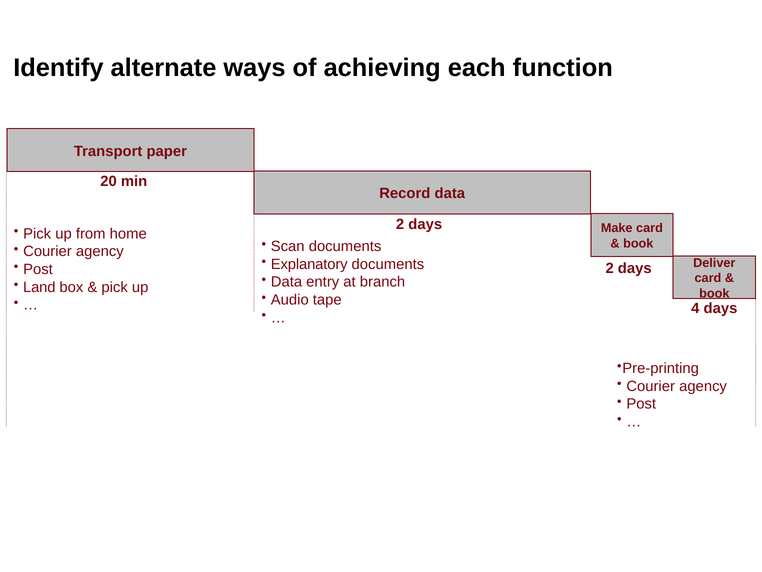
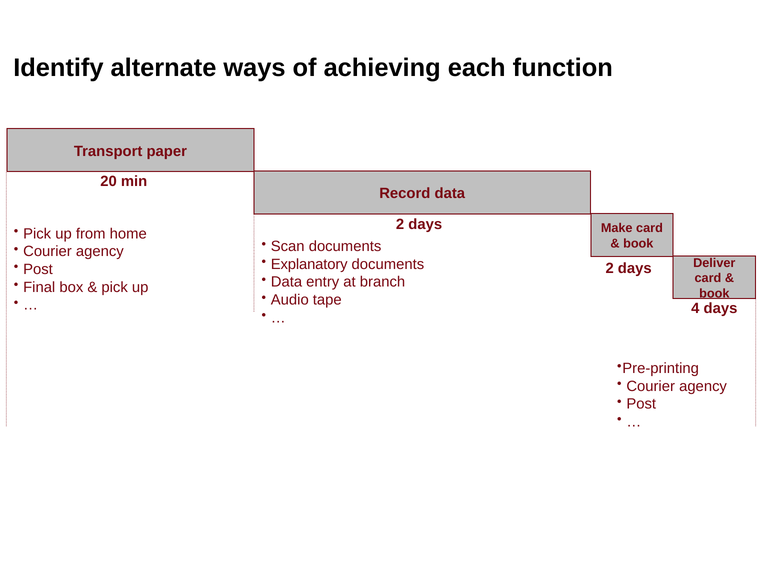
Land: Land -> Final
